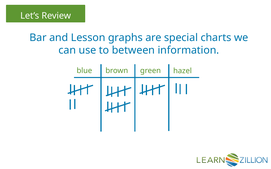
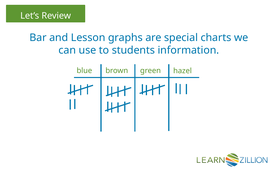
between: between -> students
